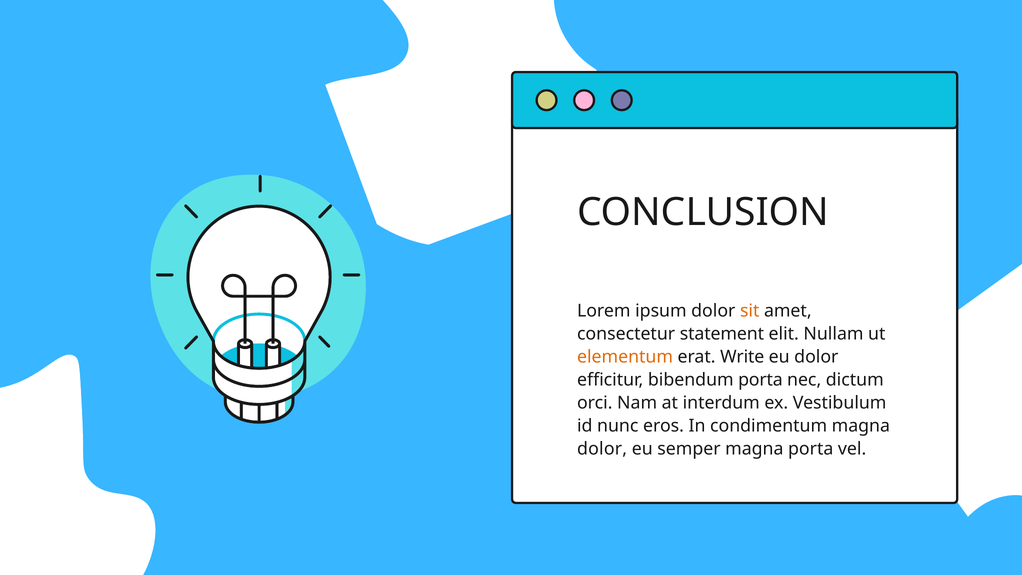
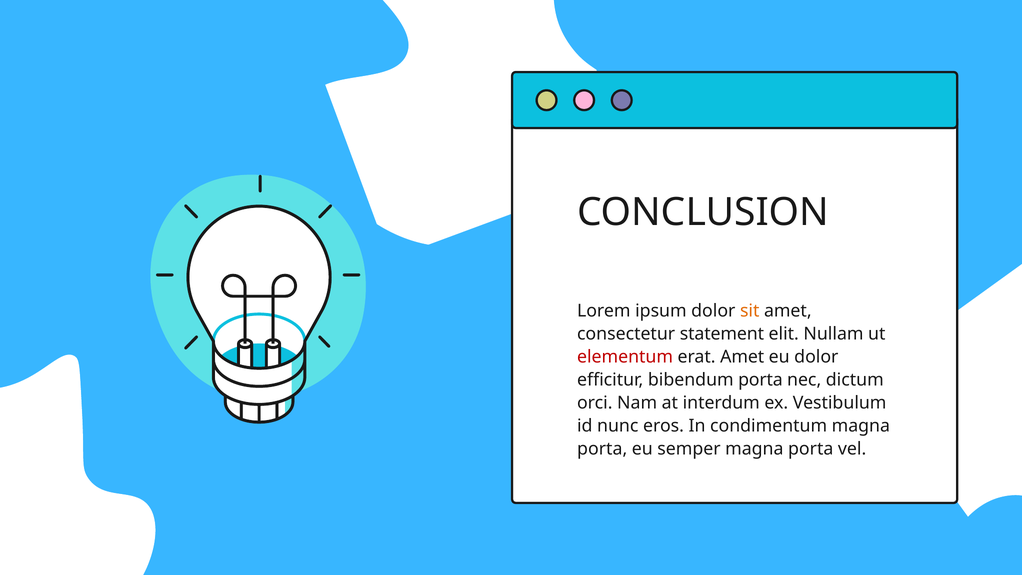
elementum colour: orange -> red
erat Write: Write -> Amet
dolor at (602, 449): dolor -> porta
